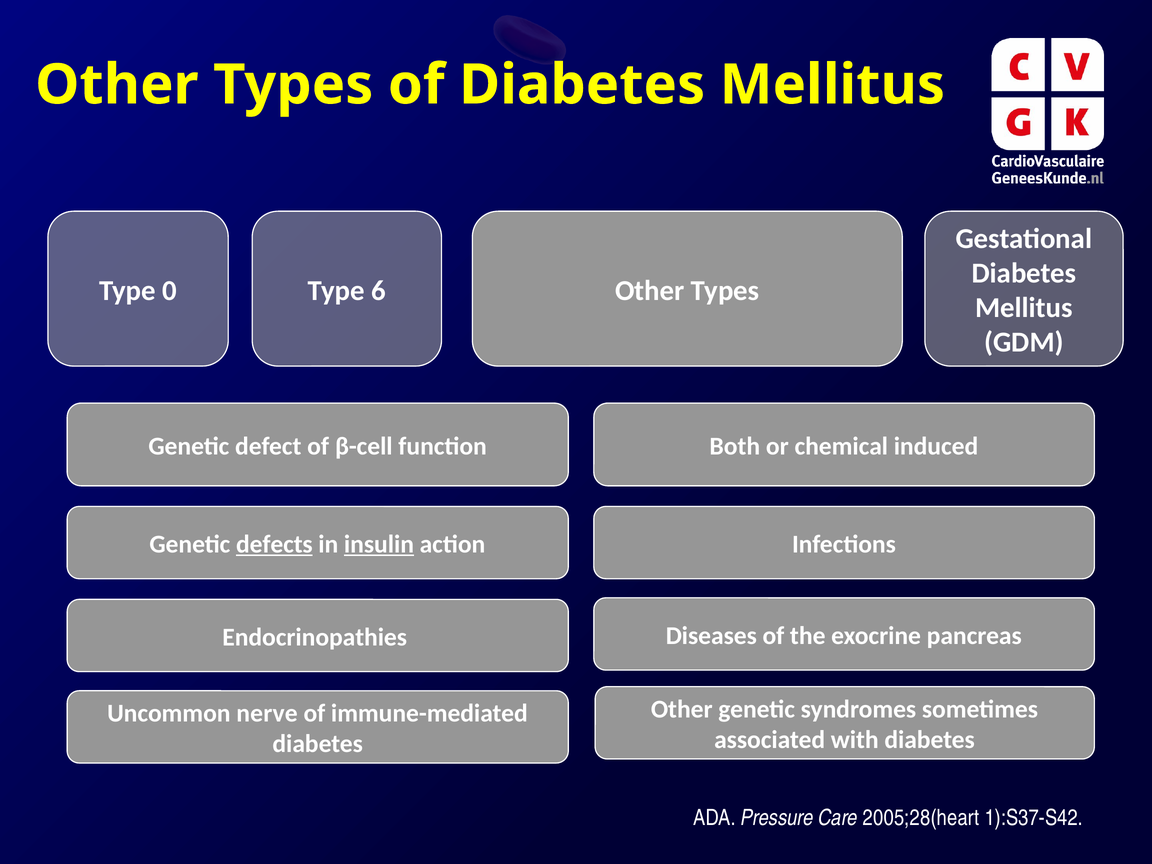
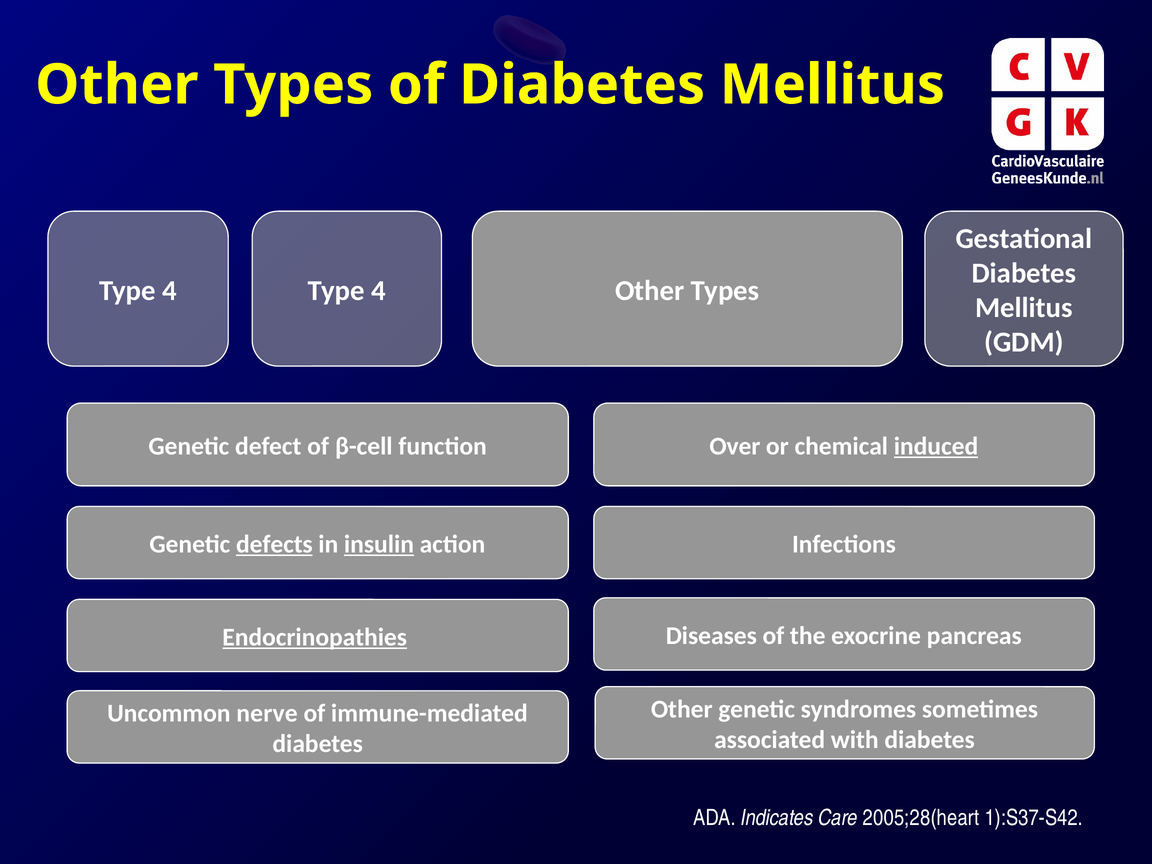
0 at (170, 291): 0 -> 4
6 at (378, 291): 6 -> 4
Both: Both -> Over
induced underline: none -> present
Endocrinopathies underline: none -> present
Pressure: Pressure -> Indicates
